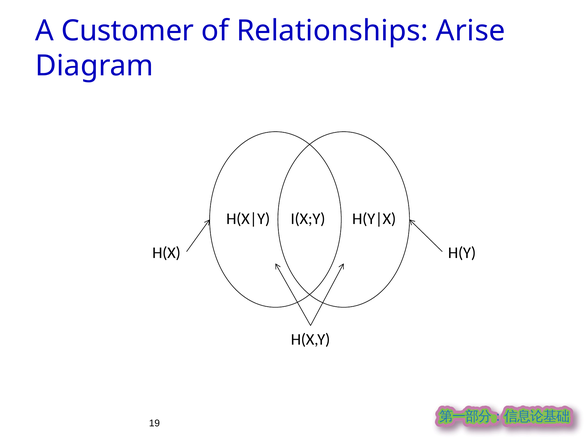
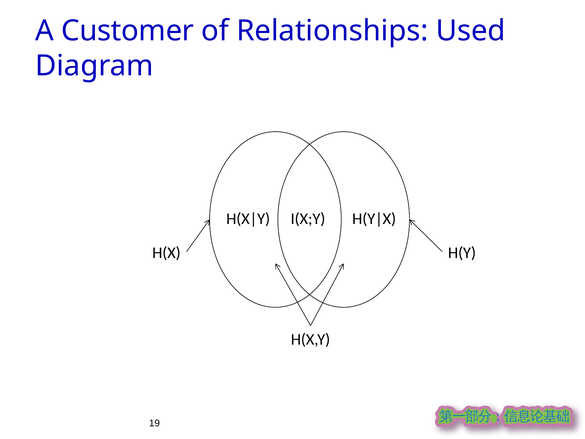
Arise: Arise -> Used
